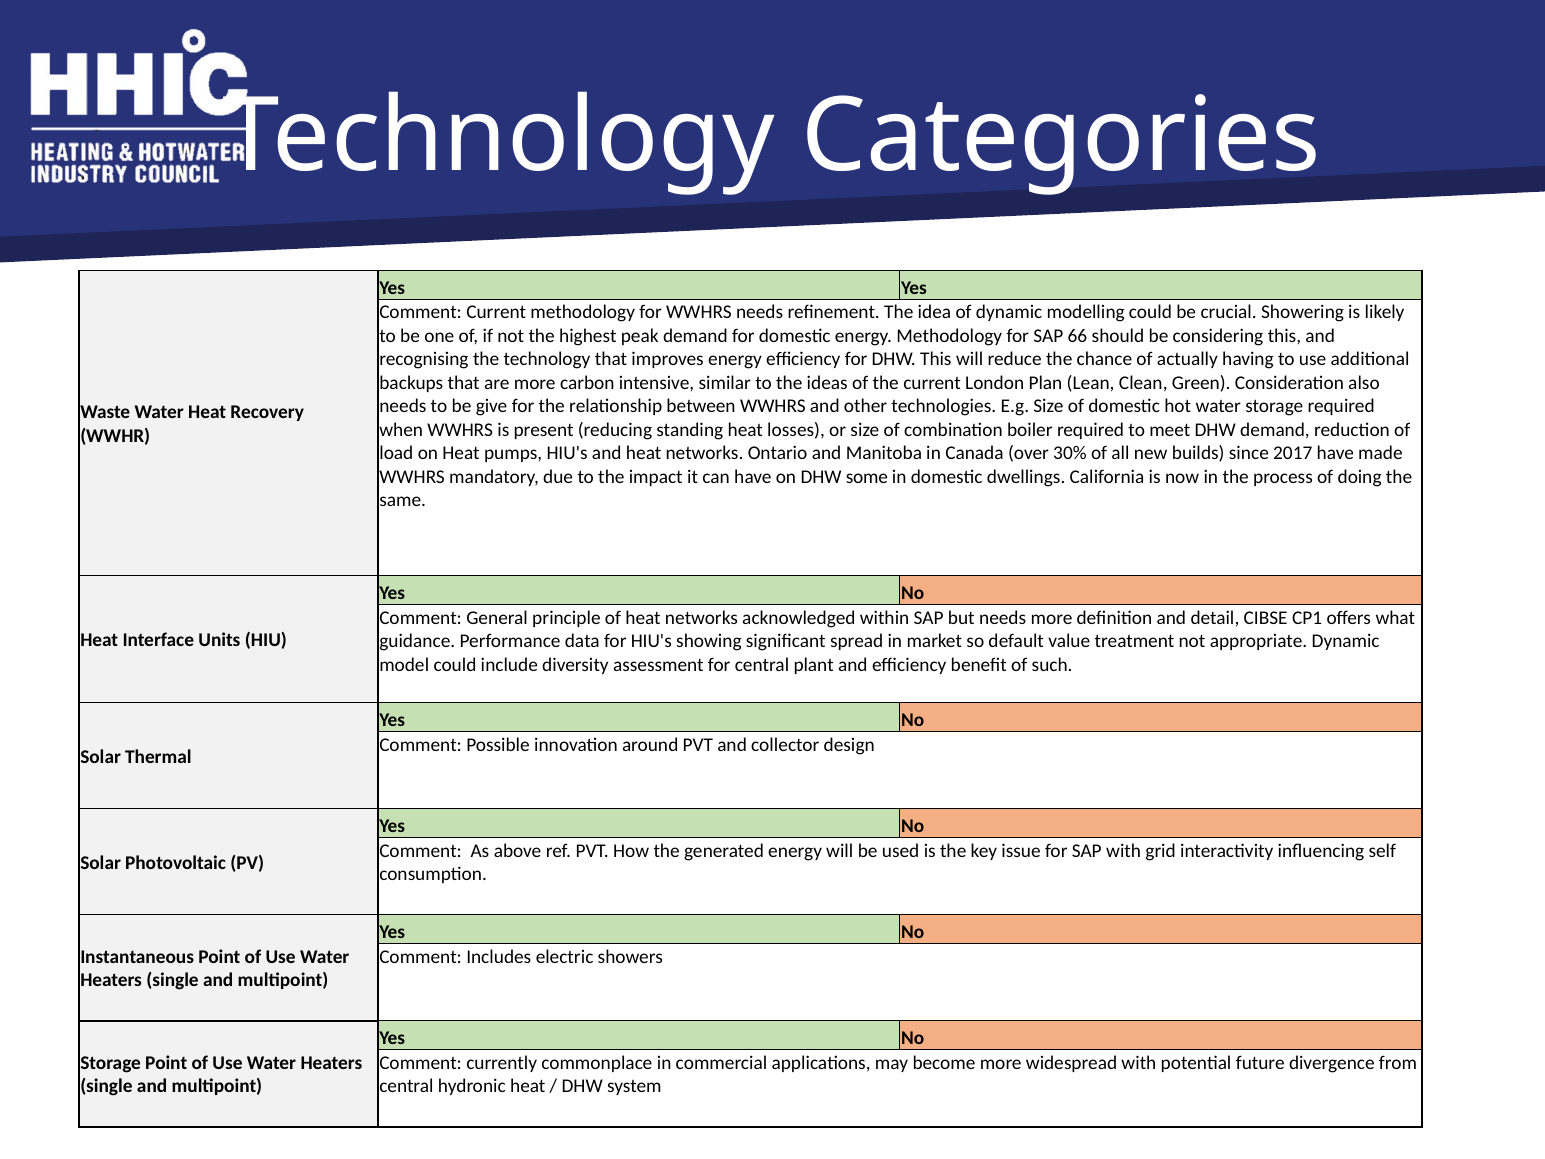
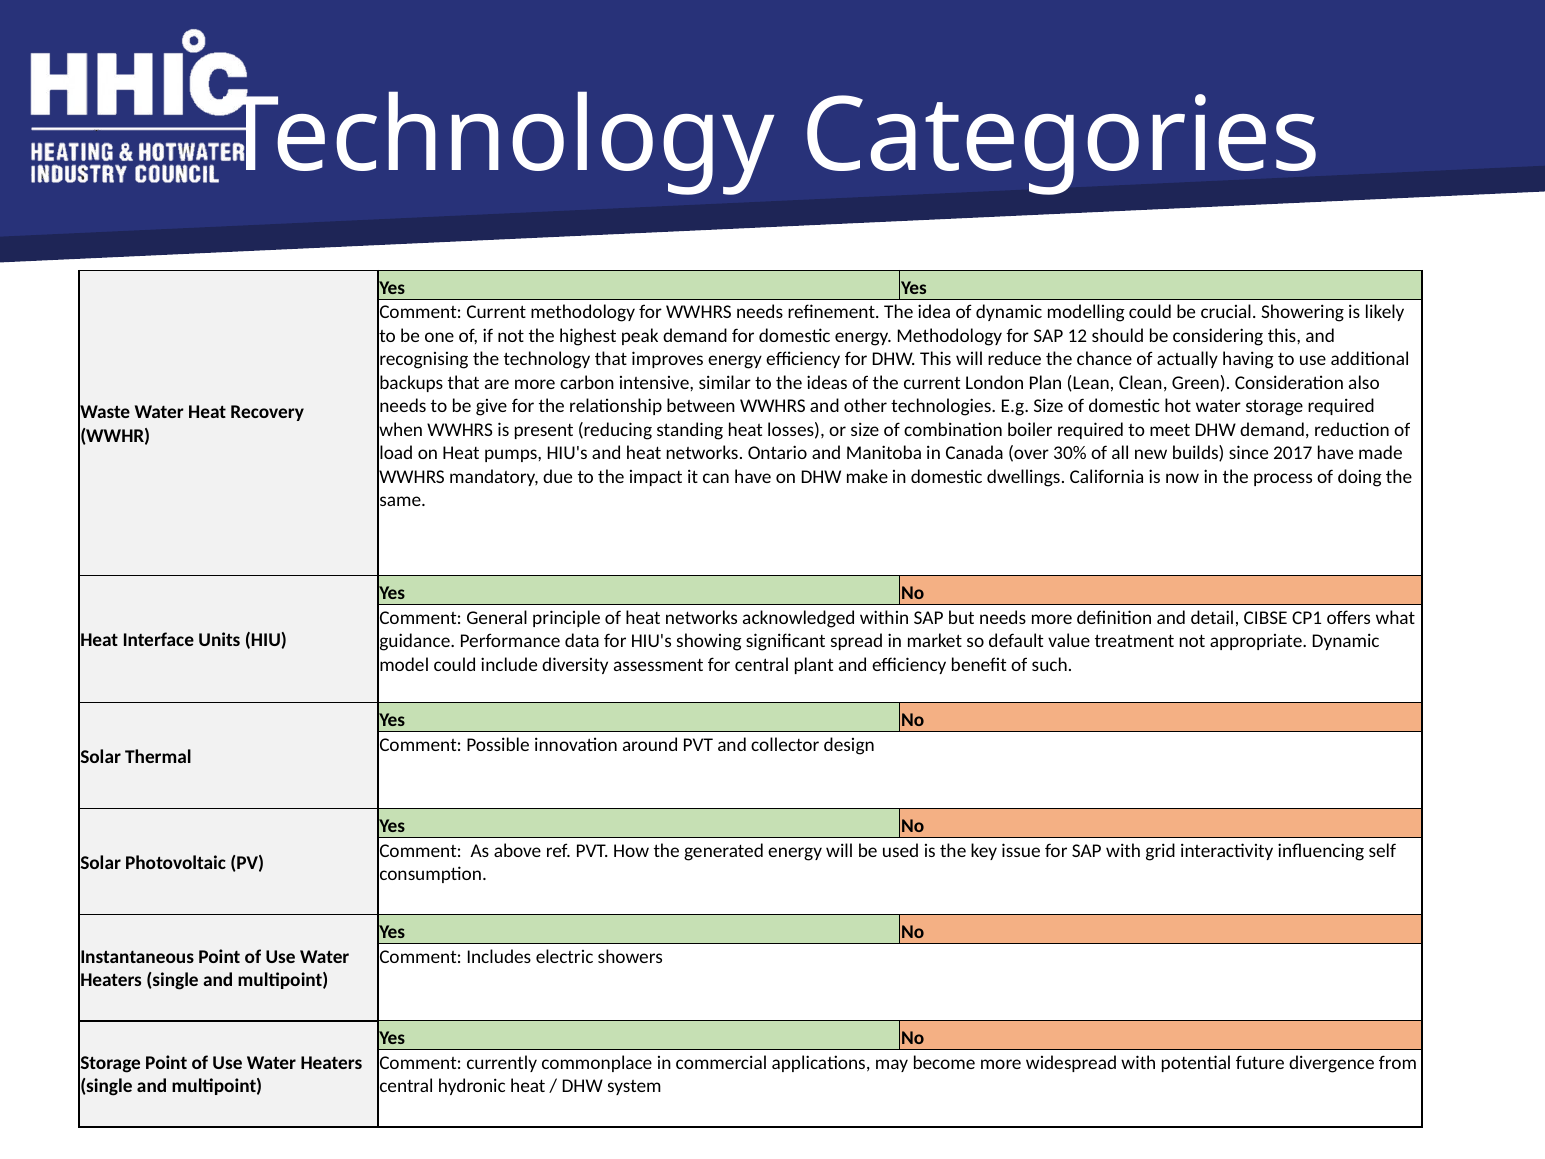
66: 66 -> 12
some: some -> make
